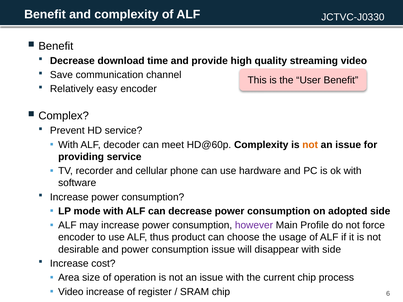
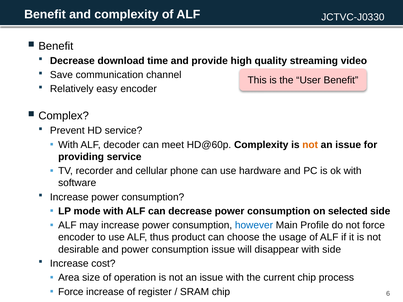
adopted: adopted -> selected
however colour: purple -> blue
Video at (71, 292): Video -> Force
